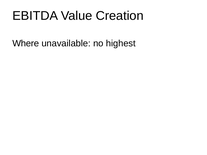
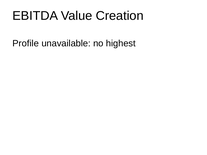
Where: Where -> Profile
